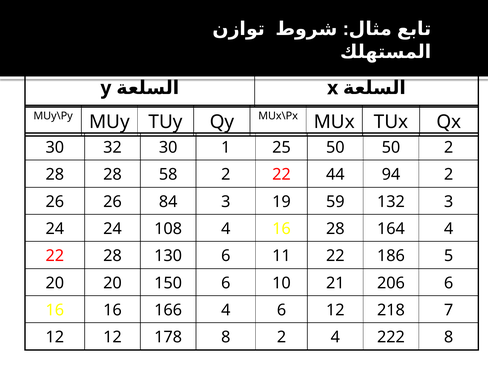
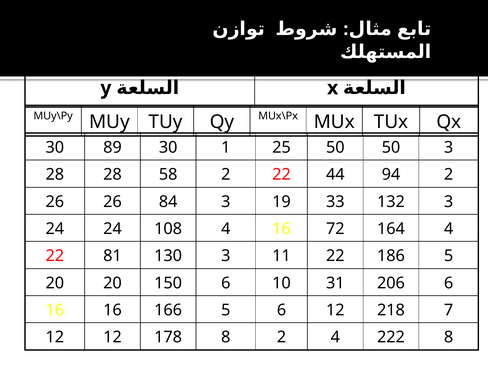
32: 32 -> 89
50 2: 2 -> 3
59: 59 -> 33
16 28: 28 -> 72
22 28: 28 -> 81
130 6: 6 -> 3
21: 21 -> 31
166 4: 4 -> 5
